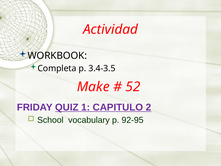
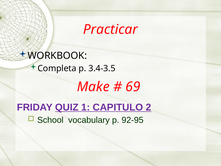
Actividad: Actividad -> Practicar
52: 52 -> 69
